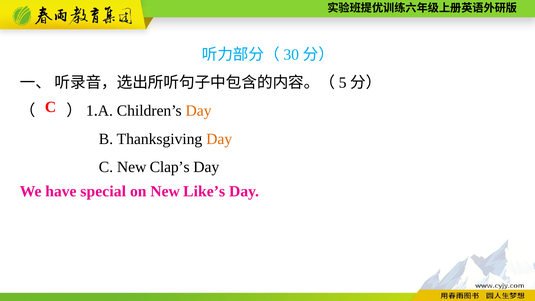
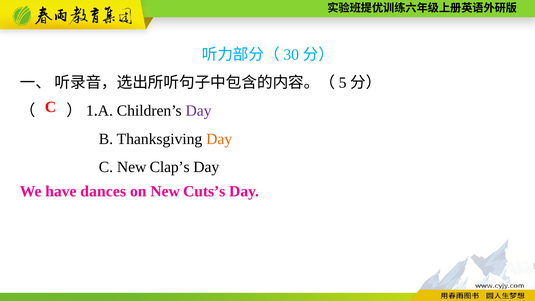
Day at (199, 111) colour: orange -> purple
special: special -> dances
Like’s: Like’s -> Cuts’s
